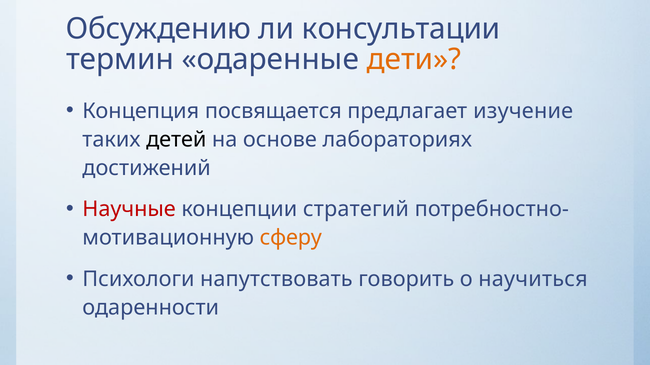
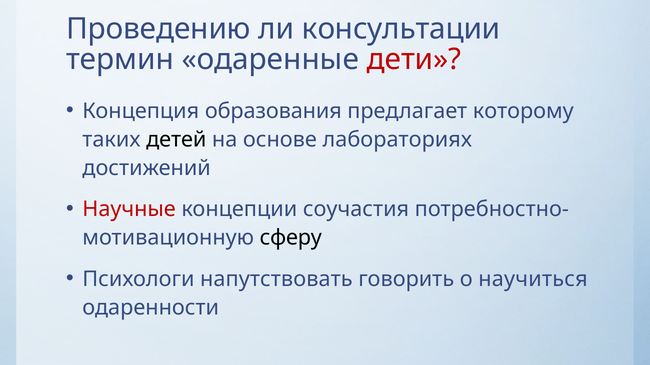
Обсуждению: Обсуждению -> Проведению
дети colour: orange -> red
посвящается: посвящается -> образования
изучение: изучение -> которому
стратегий: стратегий -> соучастия
сферу colour: orange -> black
